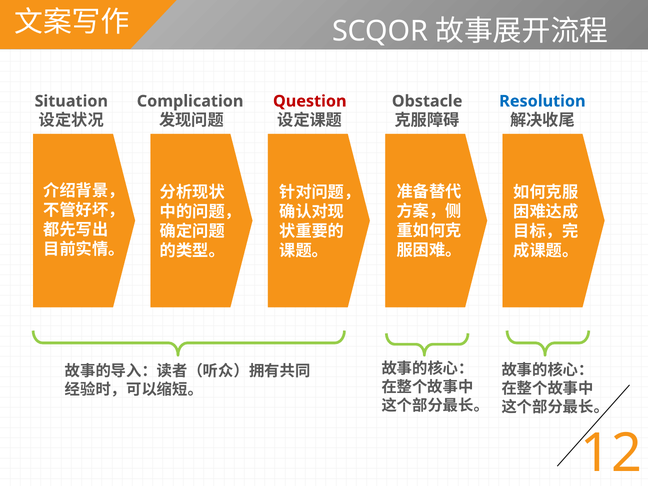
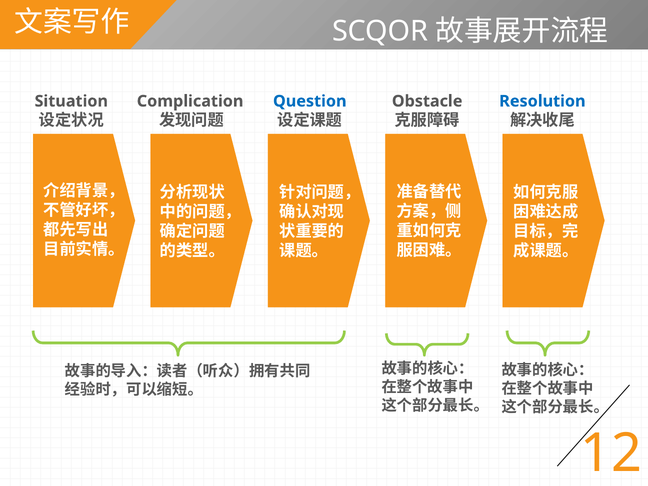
Question colour: red -> blue
